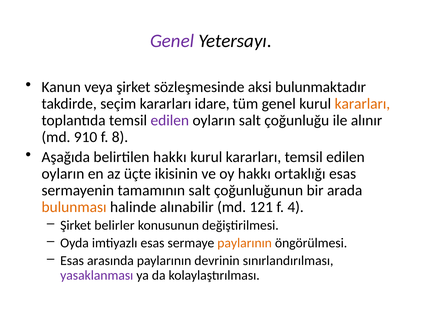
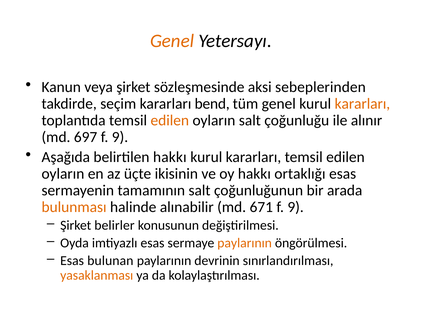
Genel at (172, 41) colour: purple -> orange
bulunmaktadır: bulunmaktadır -> sebeplerinden
idare: idare -> bend
edilen at (170, 120) colour: purple -> orange
910: 910 -> 697
8 at (120, 137): 8 -> 9
121: 121 -> 671
4 at (296, 207): 4 -> 9
arasında: arasında -> bulunan
yasaklanması colour: purple -> orange
